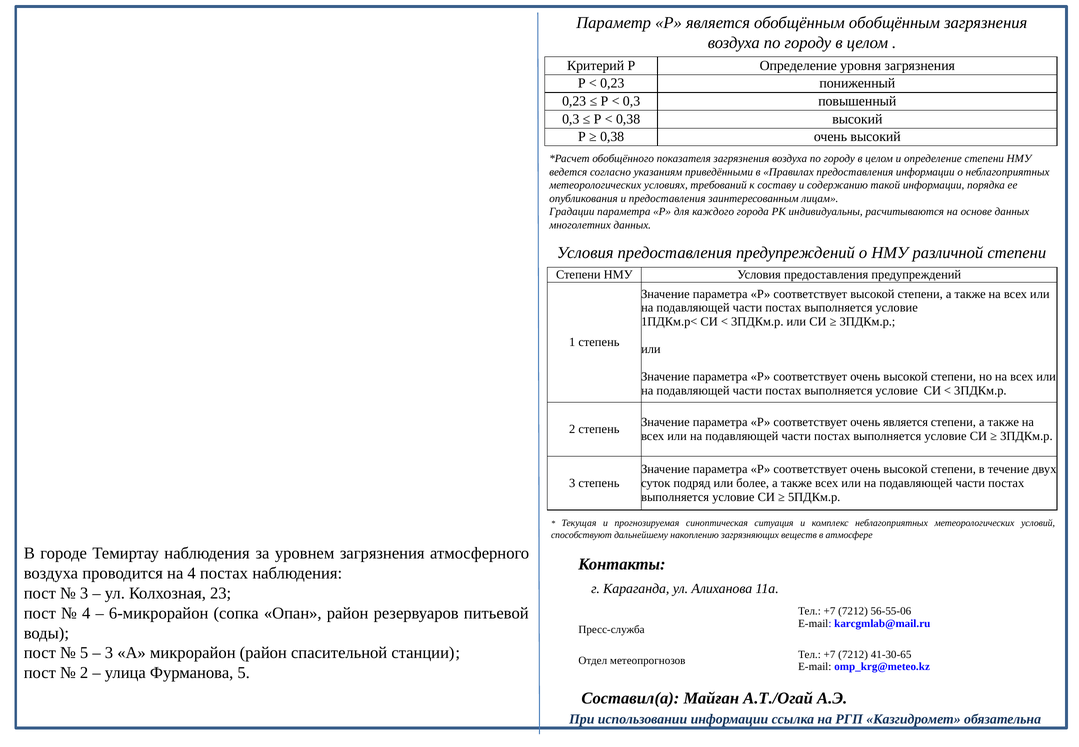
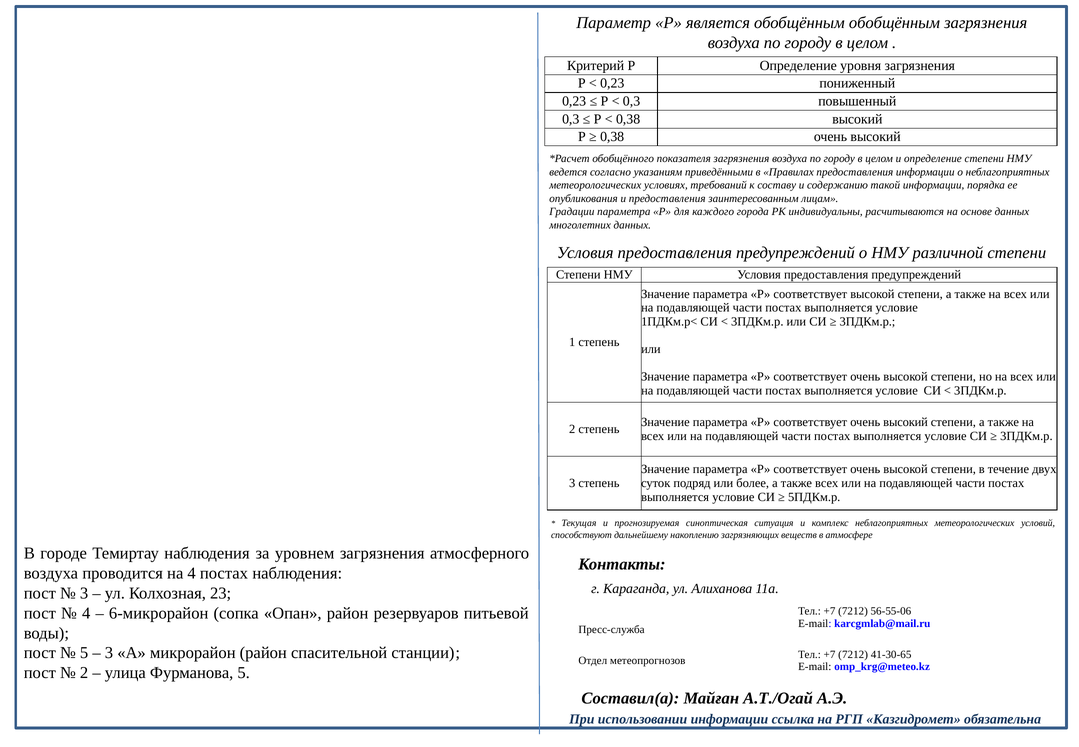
соответствует очень является: является -> высокий
